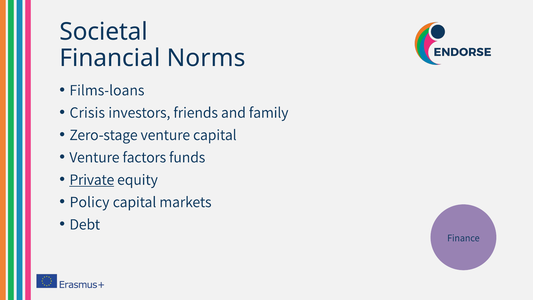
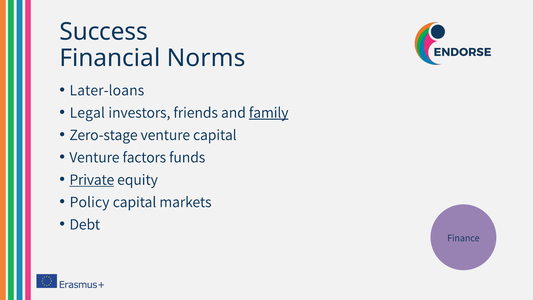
Societal: Societal -> Success
Films-loans: Films-loans -> Later-loans
Crisis: Crisis -> Legal
family underline: none -> present
